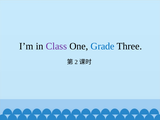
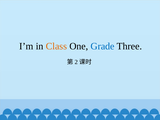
Class colour: purple -> orange
